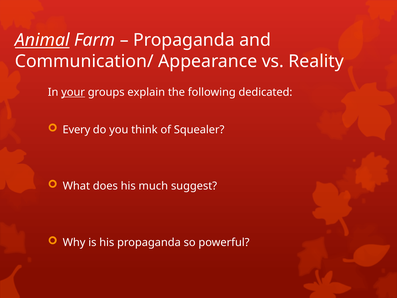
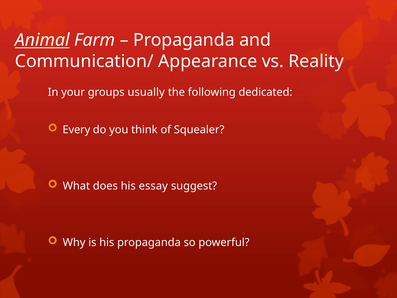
your underline: present -> none
explain: explain -> usually
much: much -> essay
